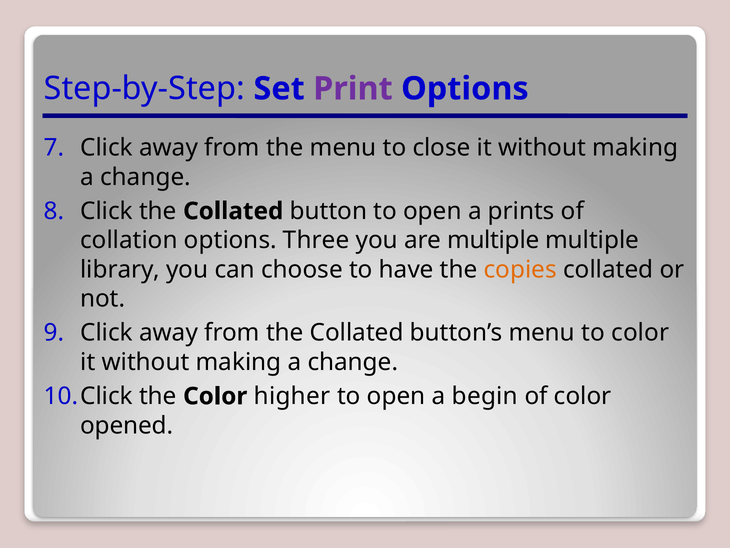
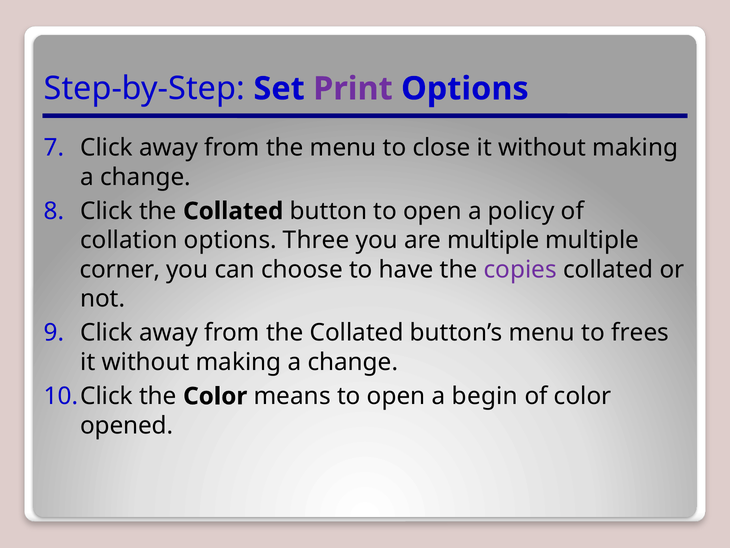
prints: prints -> policy
library: library -> corner
copies colour: orange -> purple
to color: color -> frees
higher: higher -> means
